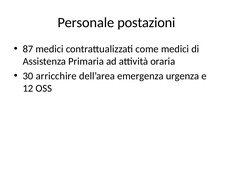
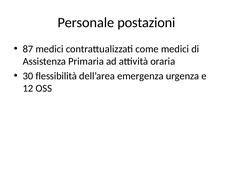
arricchire: arricchire -> flessibilità
